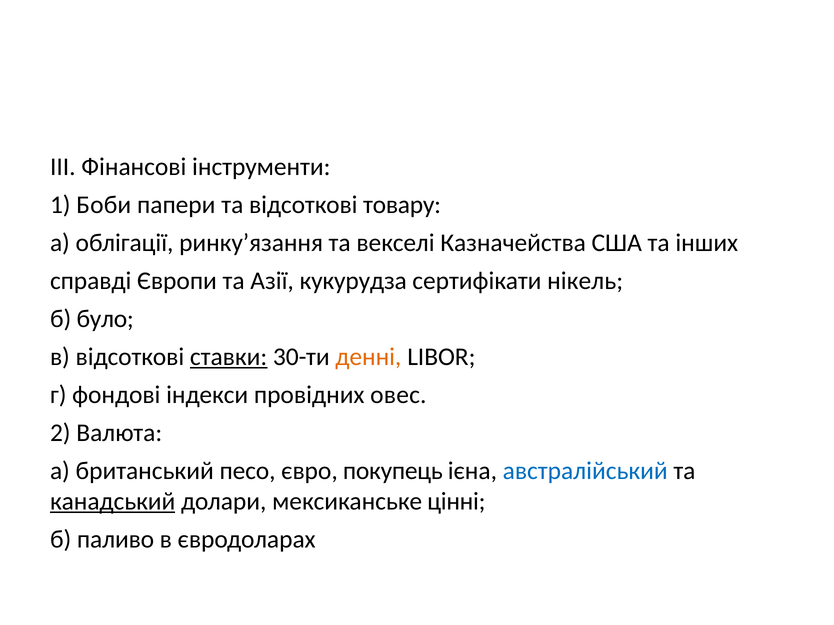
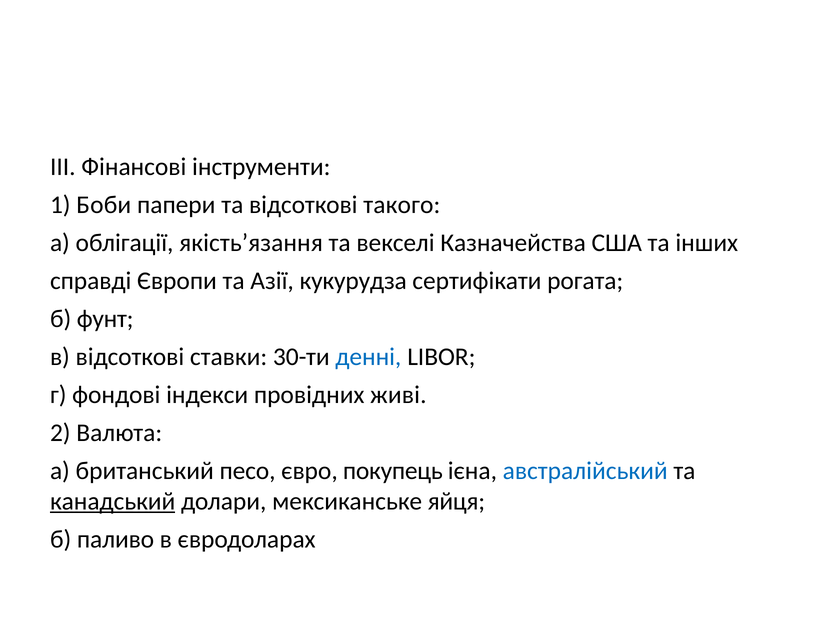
товару: товару -> такого
ринку’язання: ринку’язання -> якість’язання
нікель: нікель -> рогата
було: було -> фунт
ставки underline: present -> none
денні colour: orange -> blue
овес: овес -> живі
цінні: цінні -> яйця
